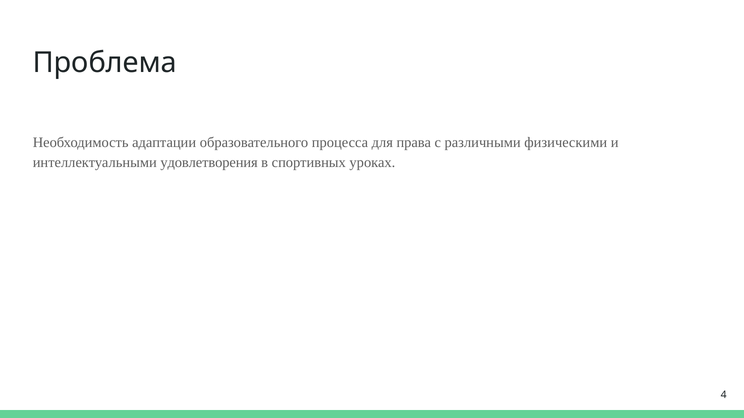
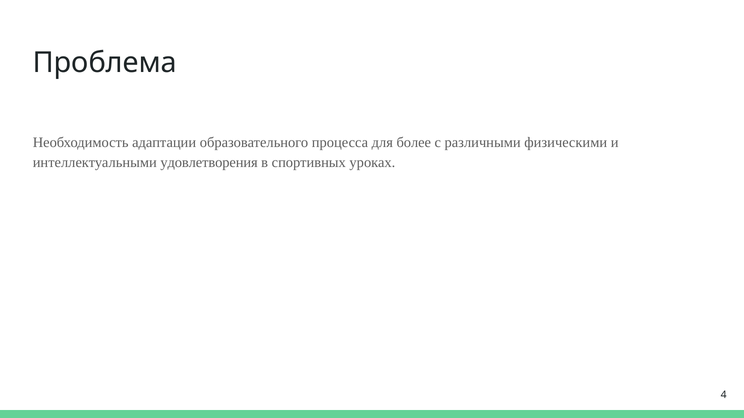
права: права -> более
